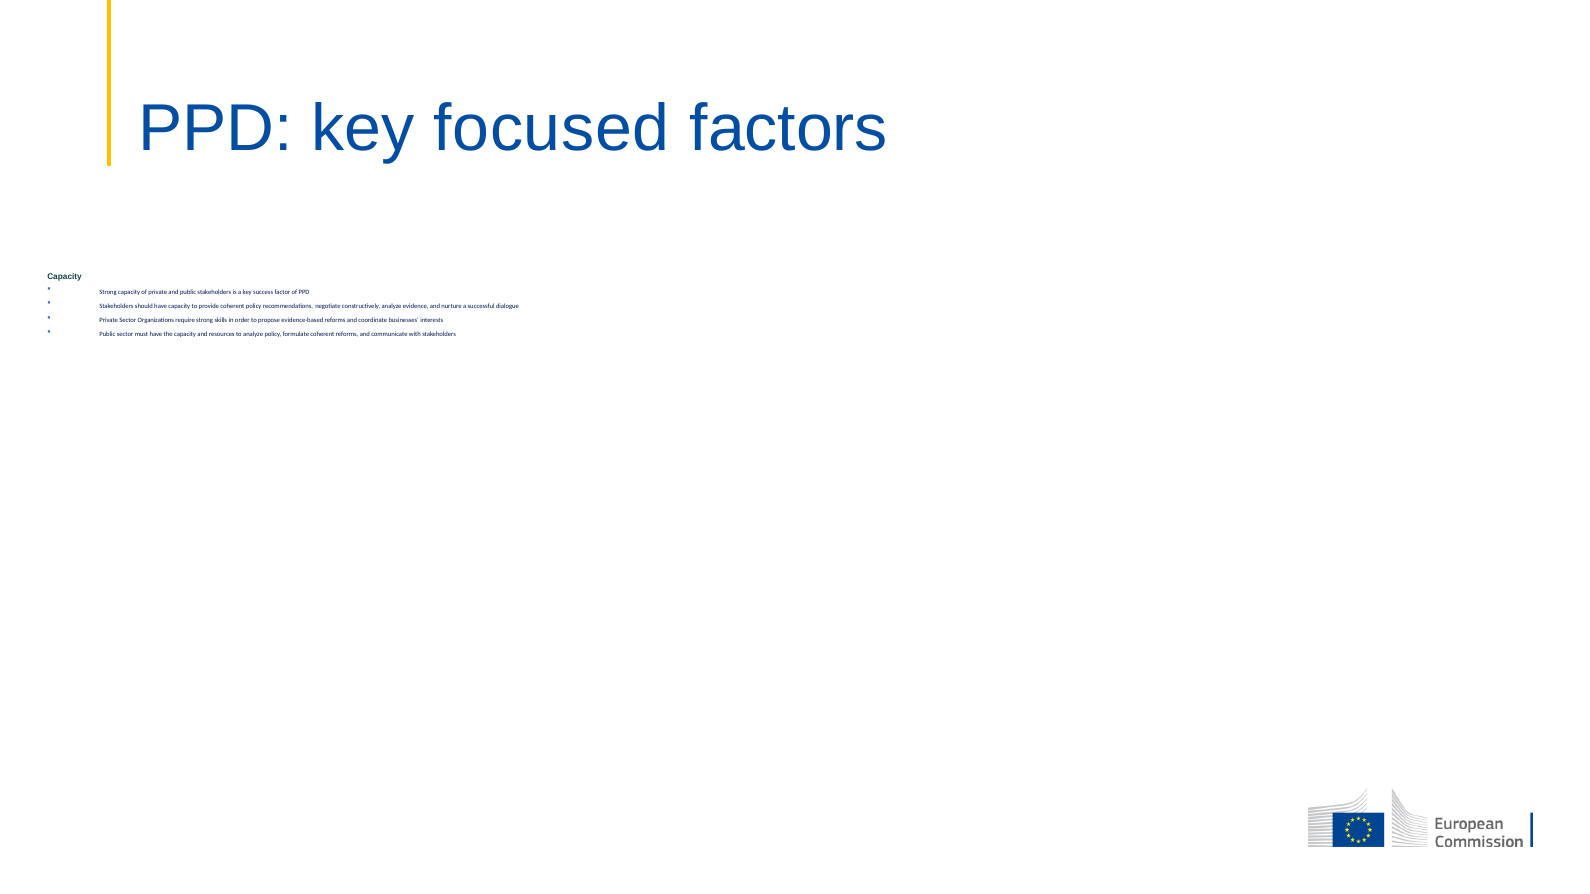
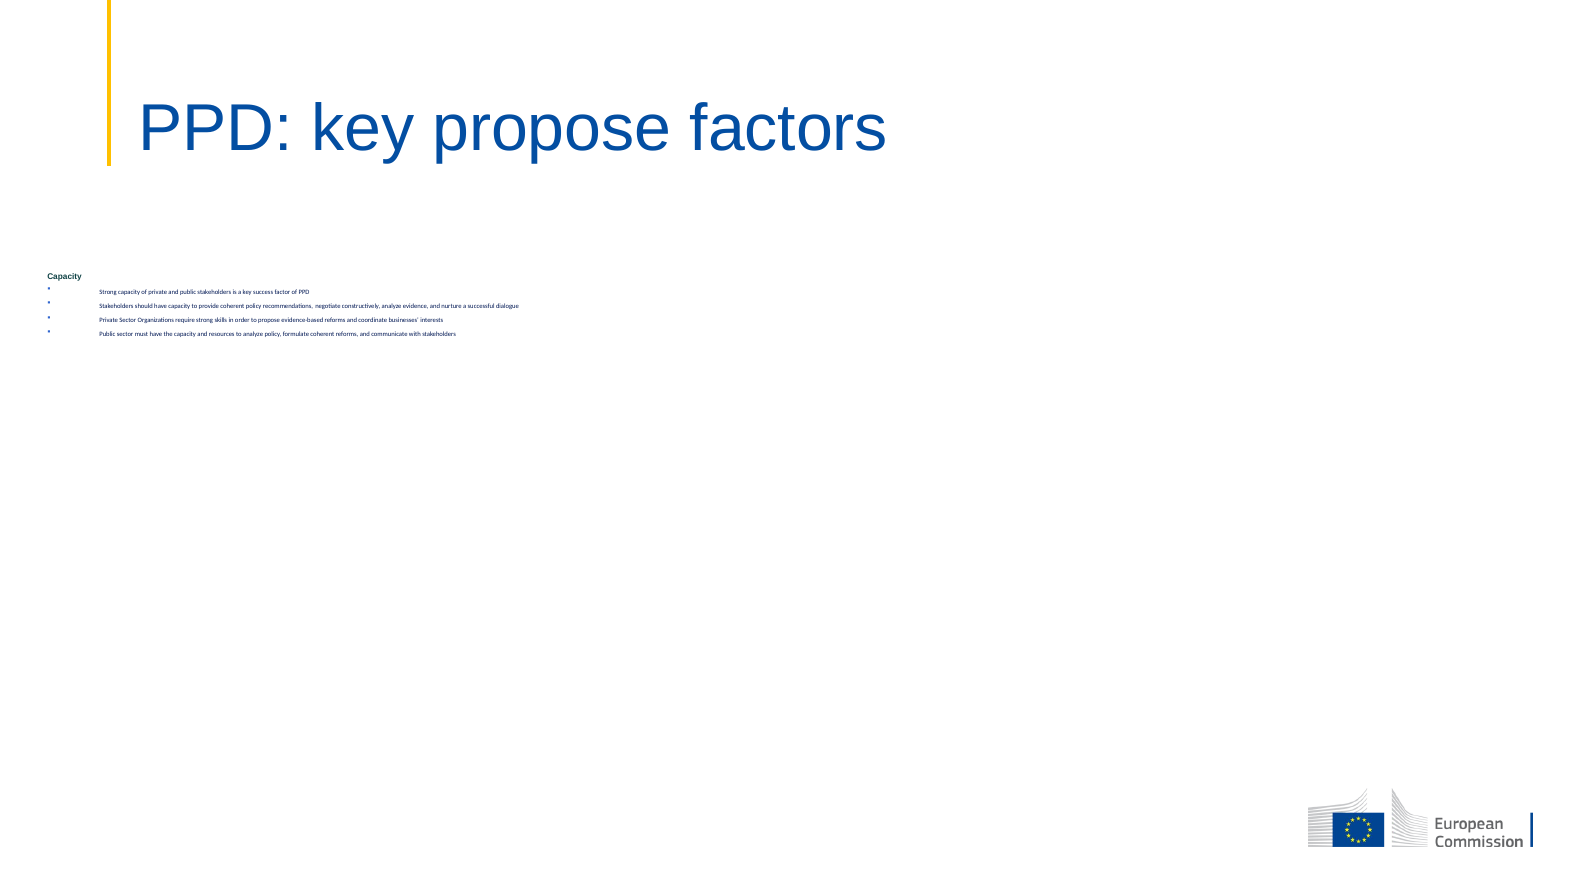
key focused: focused -> propose
